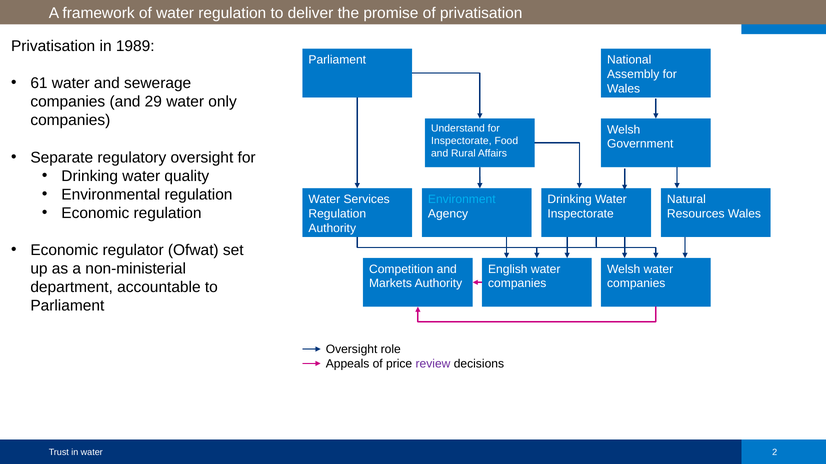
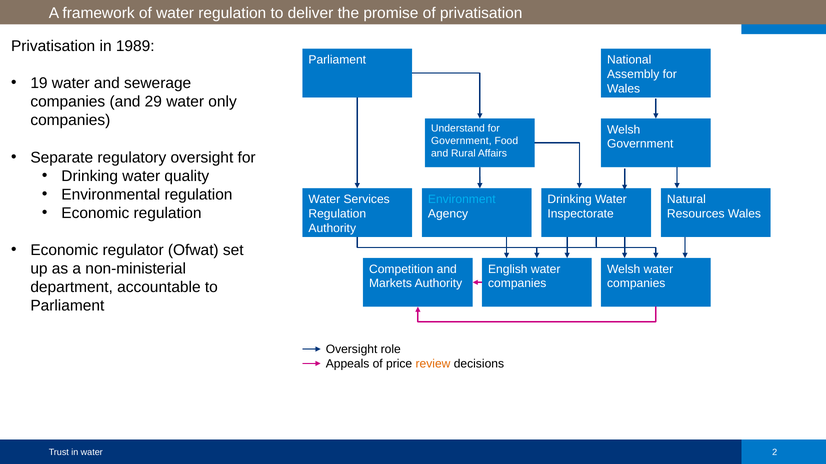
61: 61 -> 19
Inspectorate at (461, 141): Inspectorate -> Government
review colour: purple -> orange
